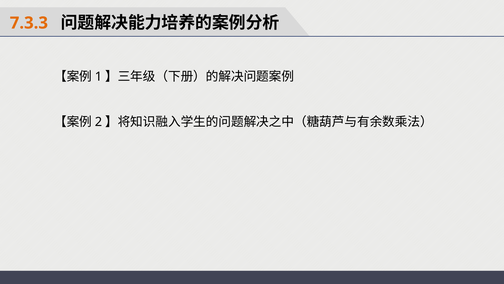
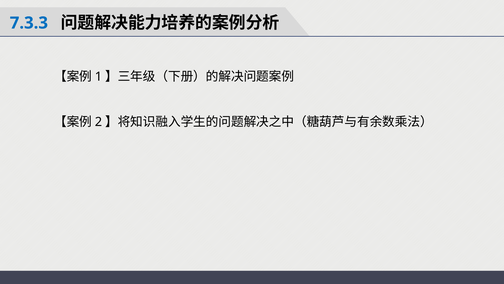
7.3.3 colour: orange -> blue
